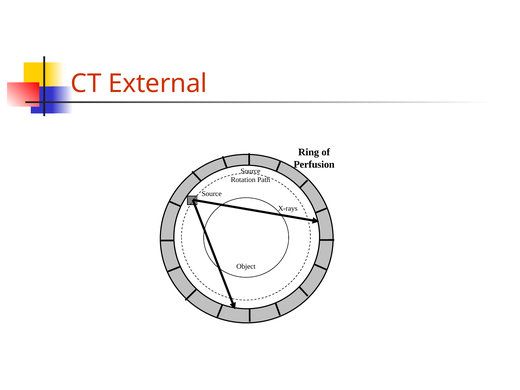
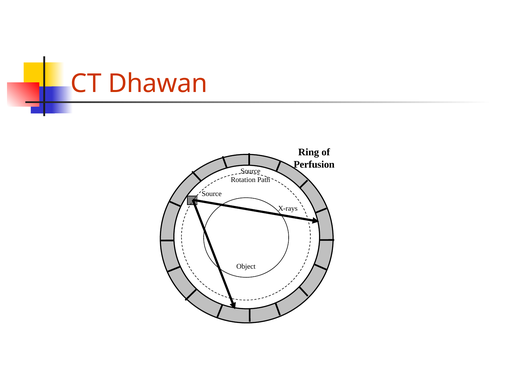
External: External -> Dhawan
